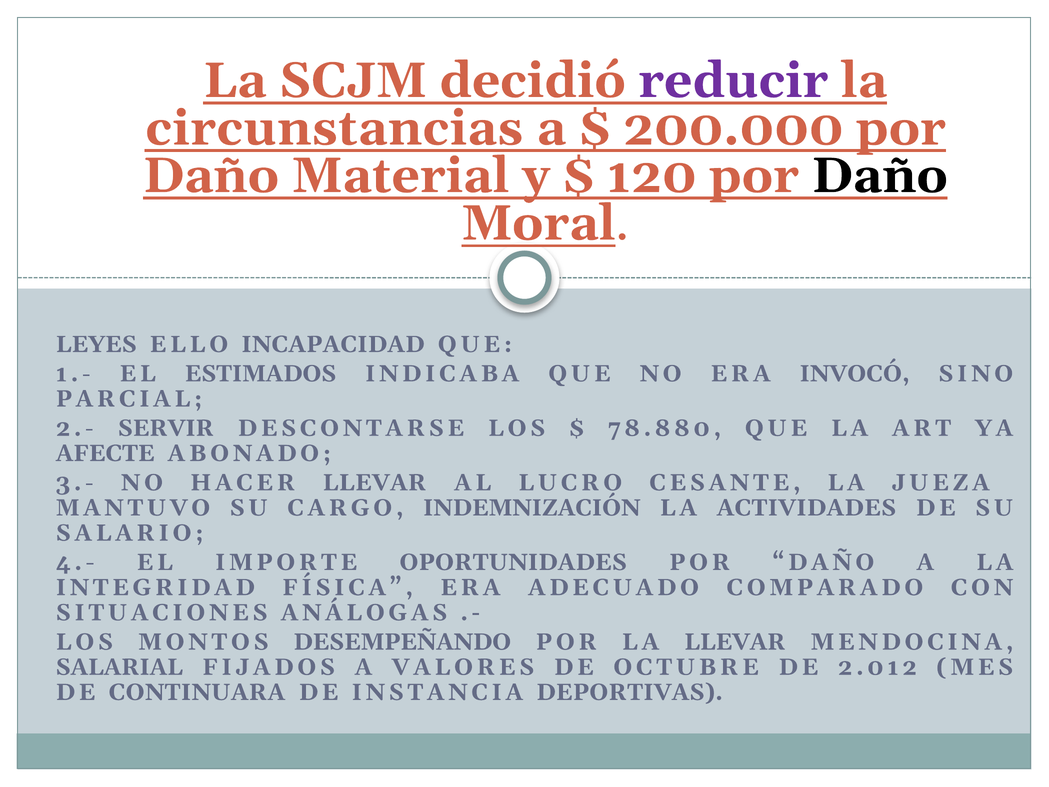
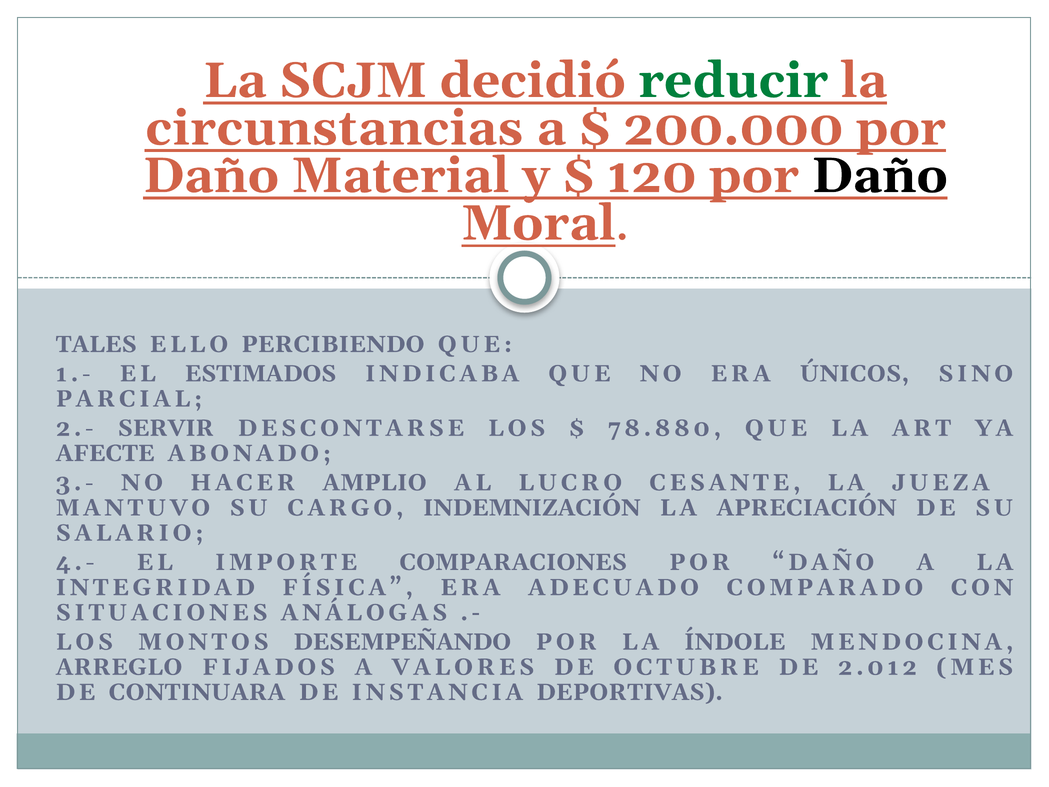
reducir colour: purple -> green
LEYES: LEYES -> TALES
INCAPACIDAD: INCAPACIDAD -> PERCIBIENDO
INVOCÓ: INVOCÓ -> ÚNICOS
HACER LLEVAR: LLEVAR -> AMPLIO
ACTIVIDADES: ACTIVIDADES -> APRECIACIÓN
OPORTUNIDADES: OPORTUNIDADES -> COMPARACIONES
LA LLEVAR: LLEVAR -> ÍNDOLE
SALARIAL: SALARIAL -> ARREGLO
